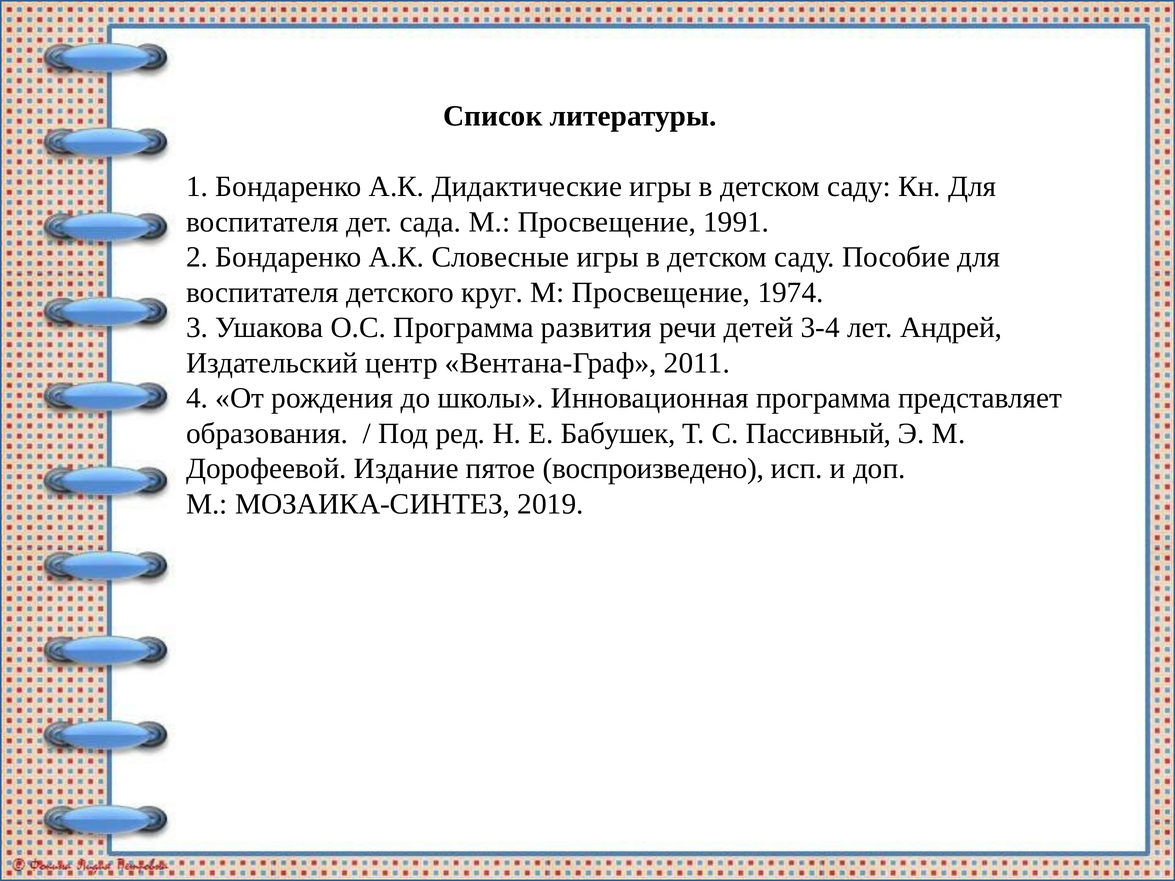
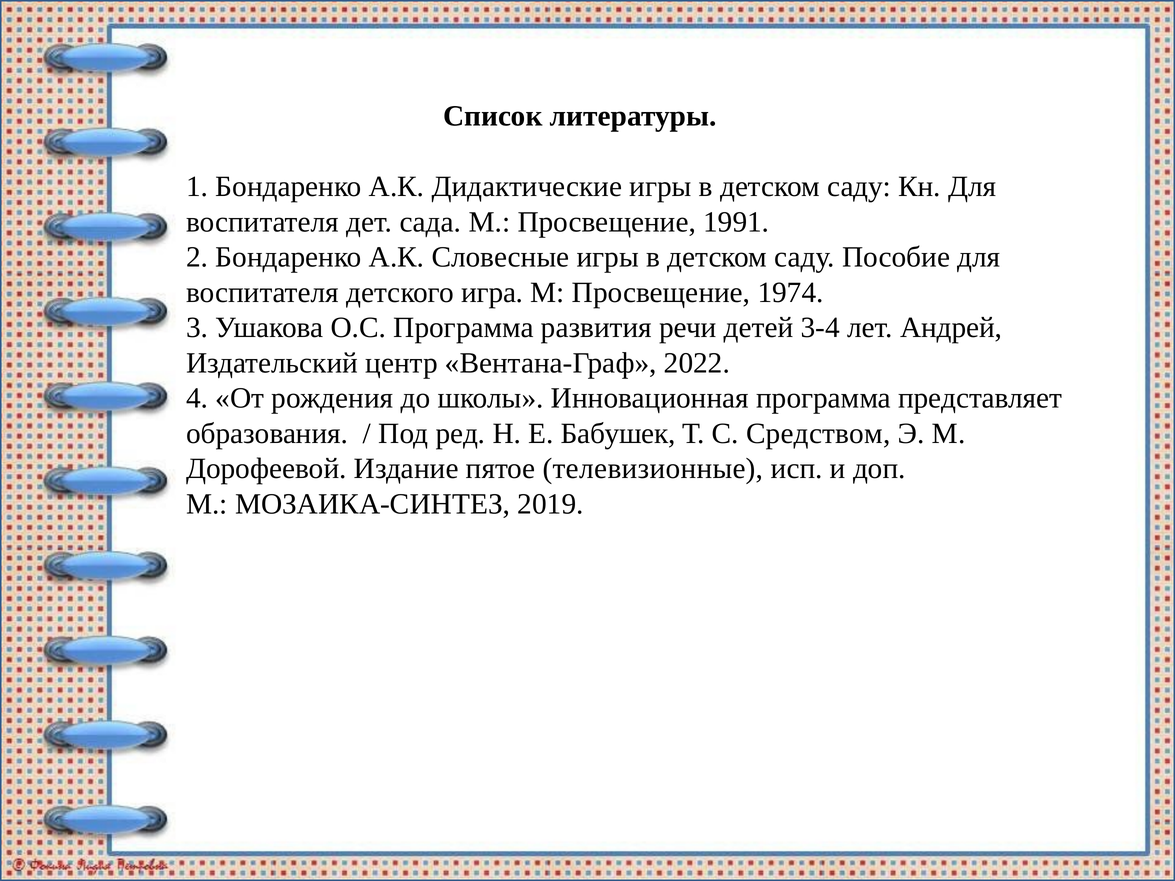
круг: круг -> игра
2011: 2011 -> 2022
Пассивный: Пассивный -> Средством
воспроизведено: воспроизведено -> телевизионные
